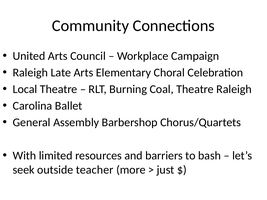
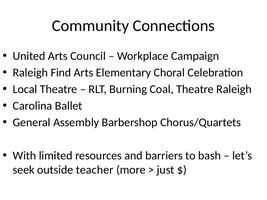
Late: Late -> Find
